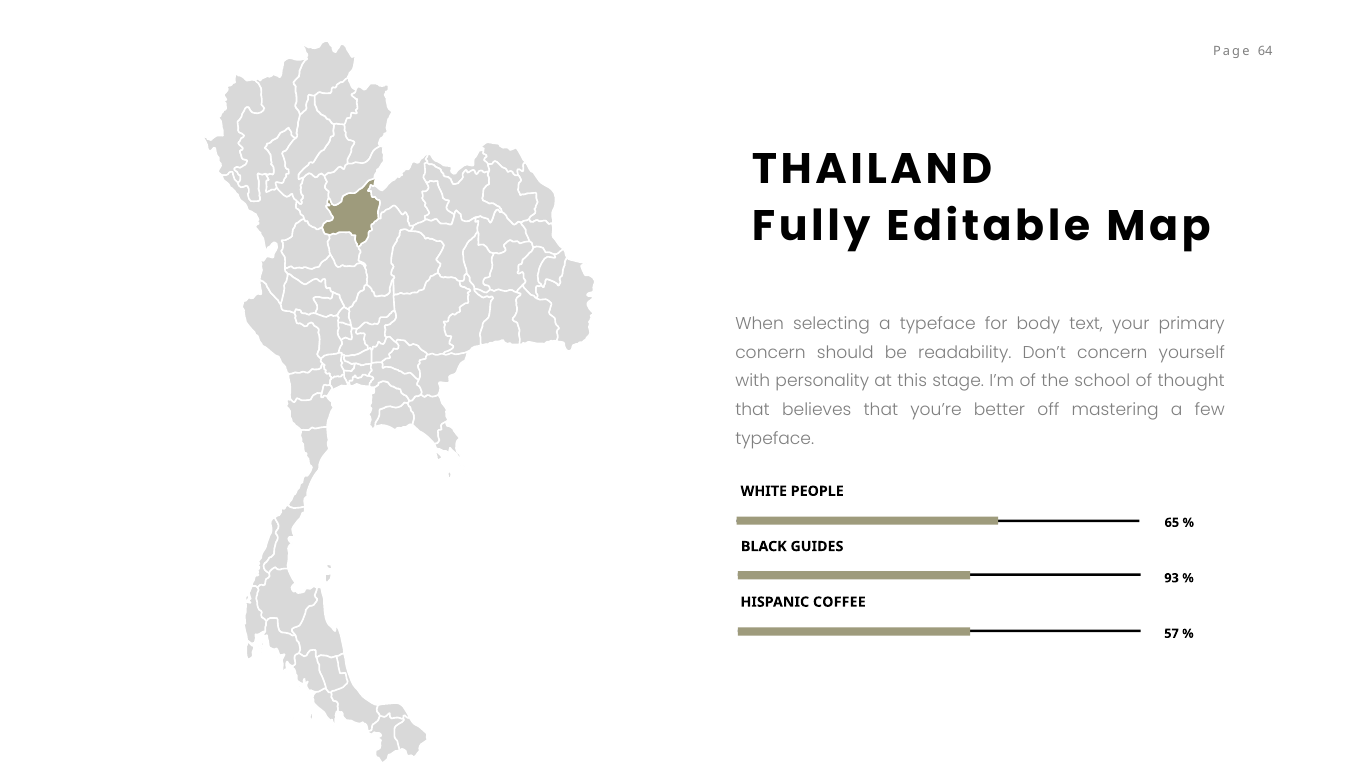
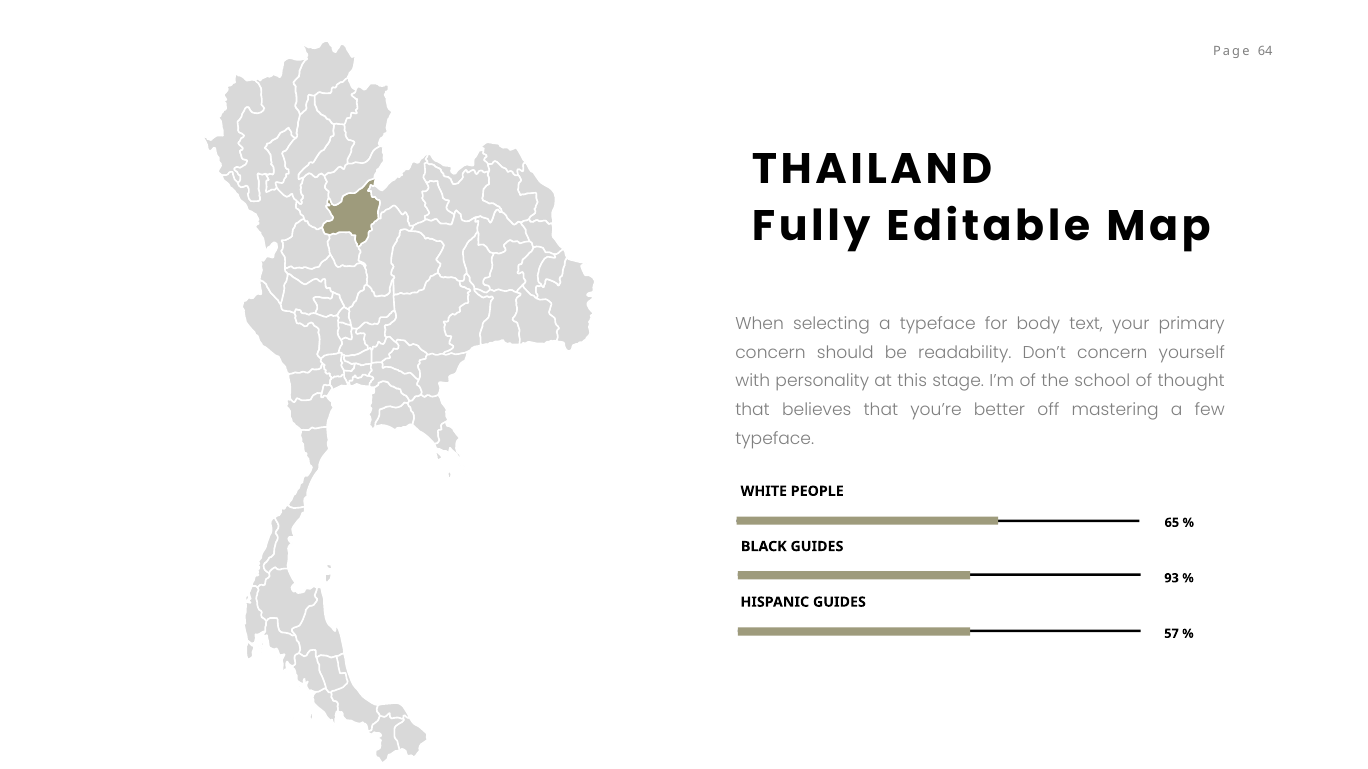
HISPANIC COFFEE: COFFEE -> GUIDES
